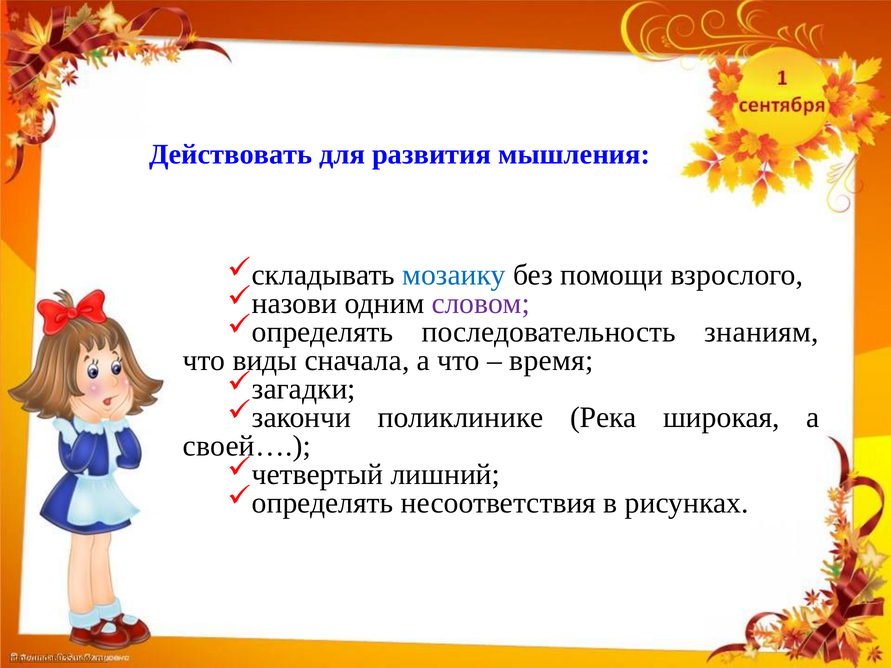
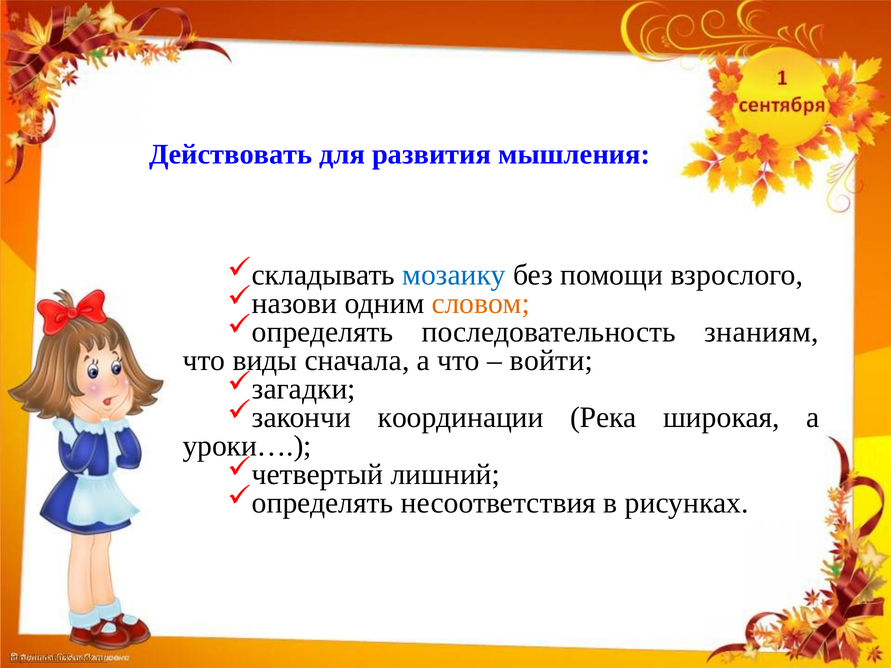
словом colour: purple -> orange
время: время -> войти
поликлинике: поликлинике -> координации
своей…: своей… -> уроки…
